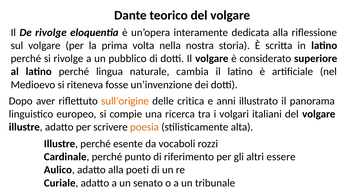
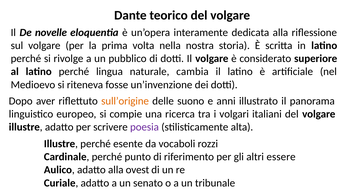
De rivolge: rivolge -> novelle
critica: critica -> suono
poesia colour: orange -> purple
poeti: poeti -> ovest
